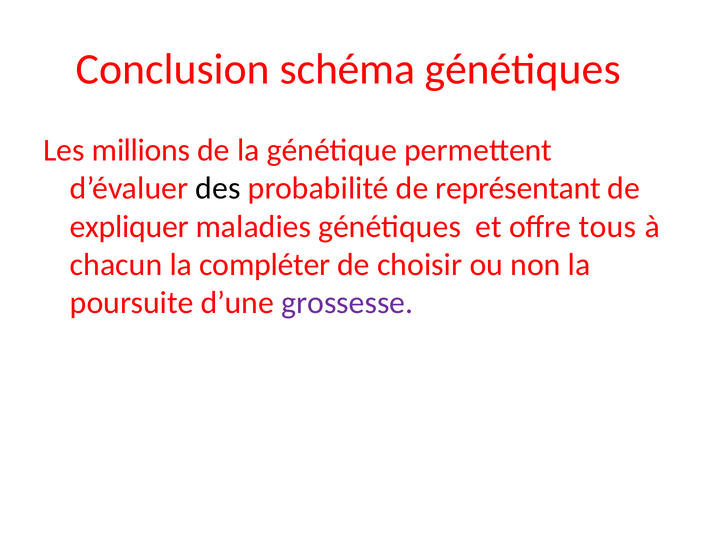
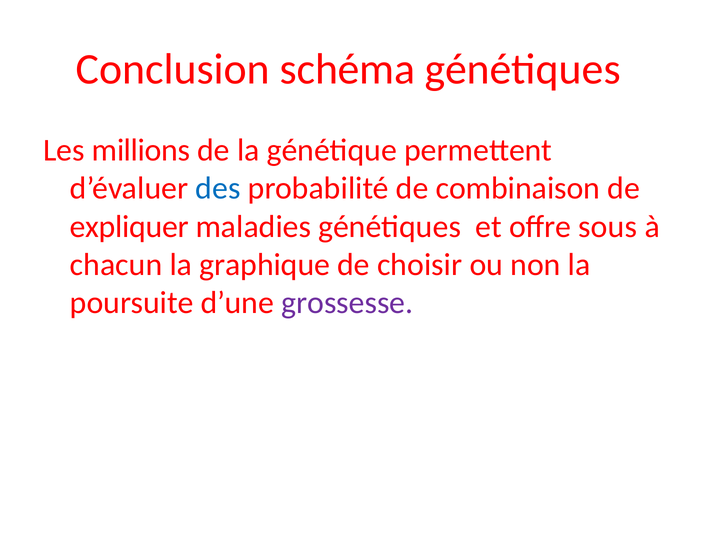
des colour: black -> blue
représentant: représentant -> combinaison
tous: tous -> sous
compléter: compléter -> graphique
